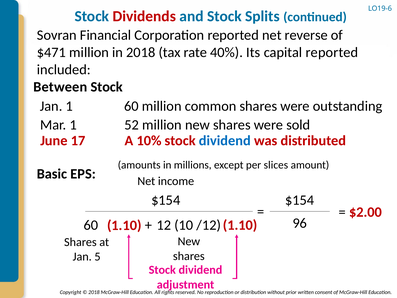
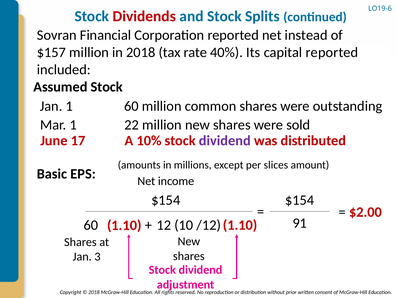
reverse: reverse -> instead
$471: $471 -> $157
Between: Between -> Assumed
52: 52 -> 22
dividend at (225, 141) colour: blue -> purple
96: 96 -> 91
5: 5 -> 3
